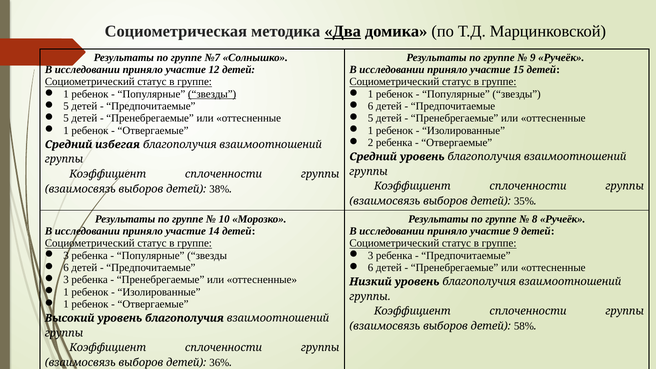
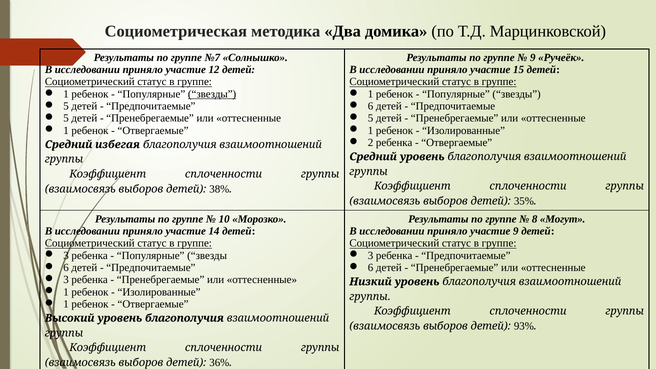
Два underline: present -> none
8 Ручеёк: Ручеёк -> Могут
58%: 58% -> 93%
